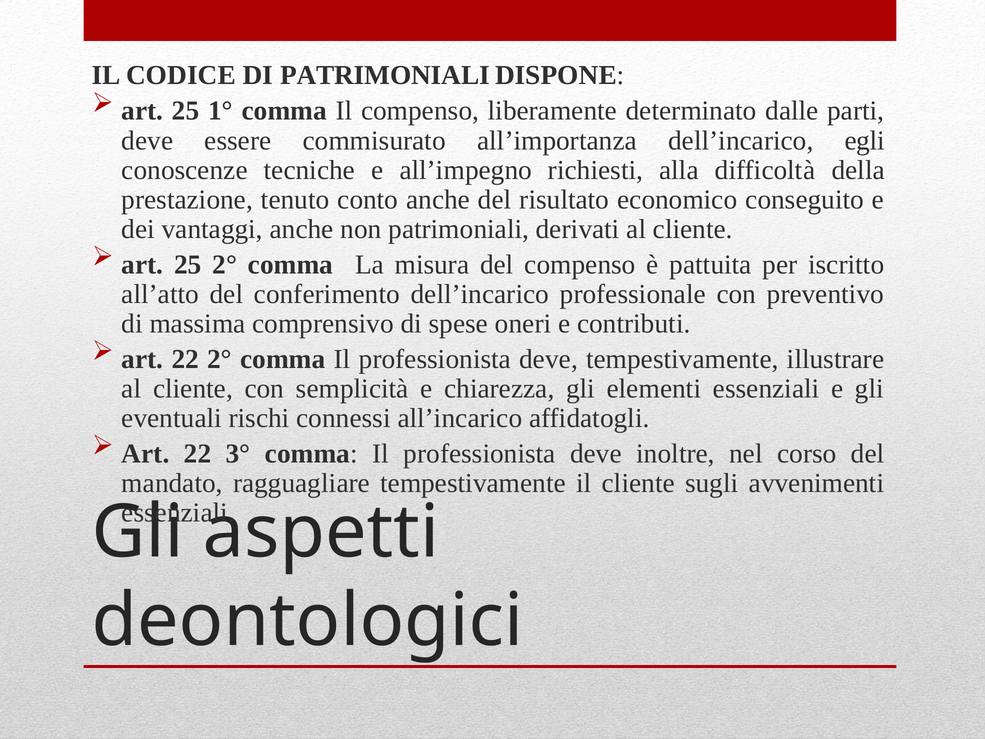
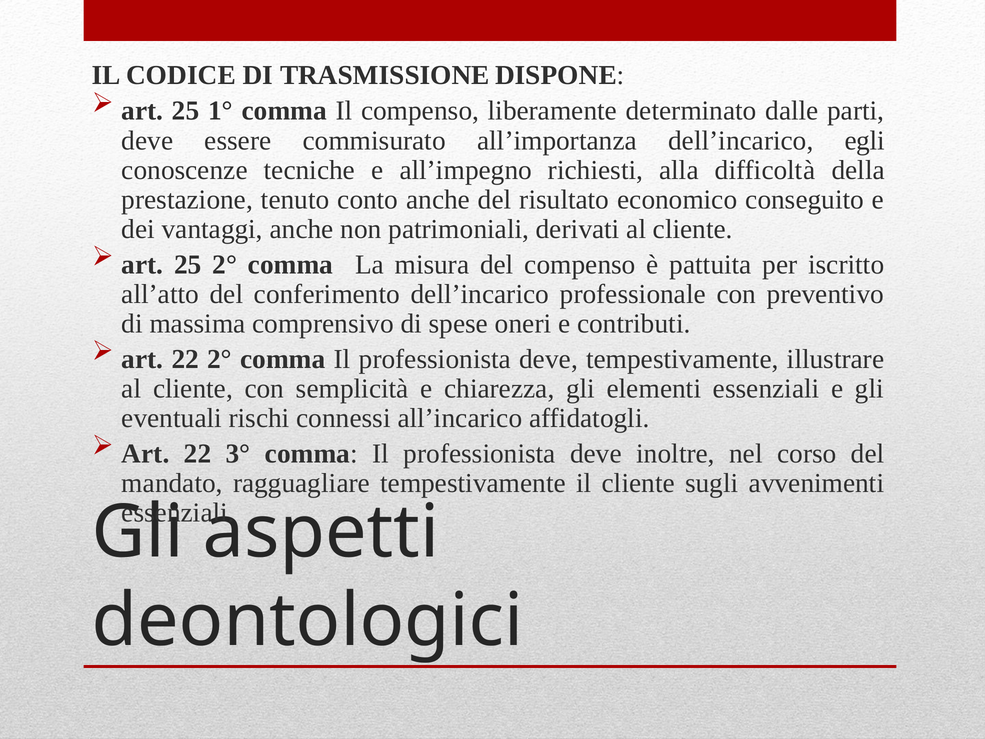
DI PATRIMONIALI: PATRIMONIALI -> TRASMISSIONE
